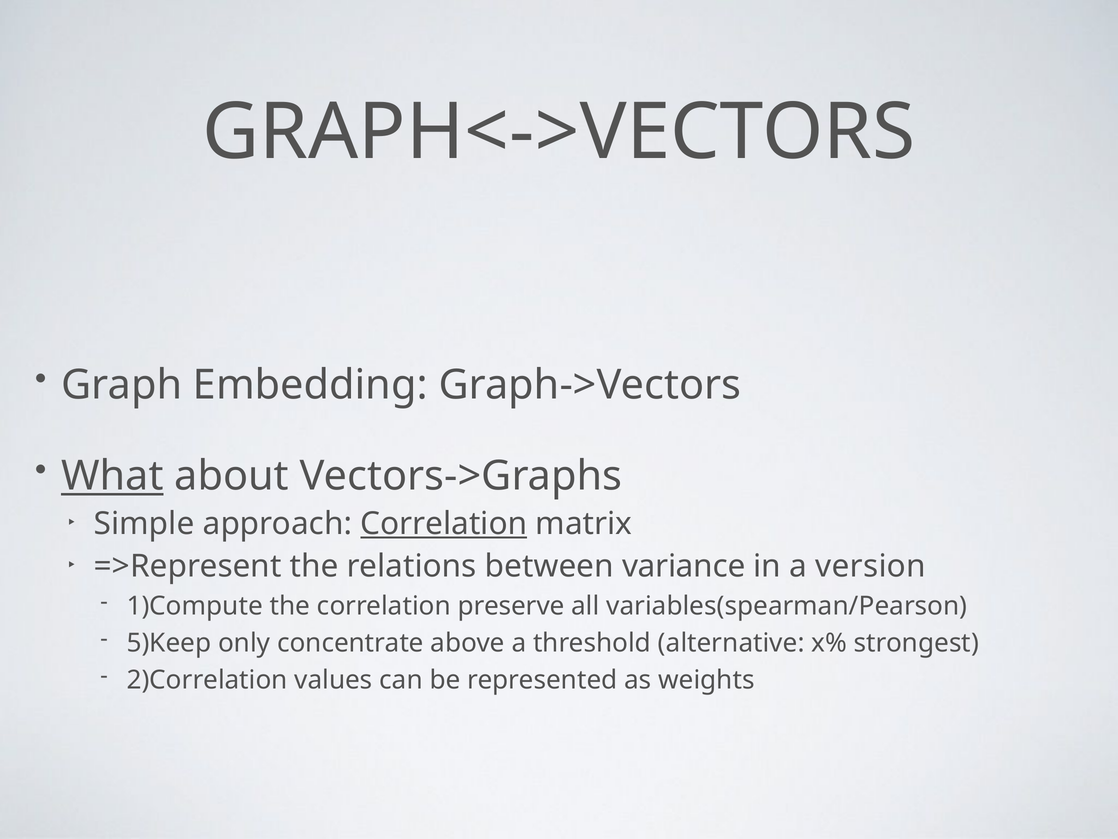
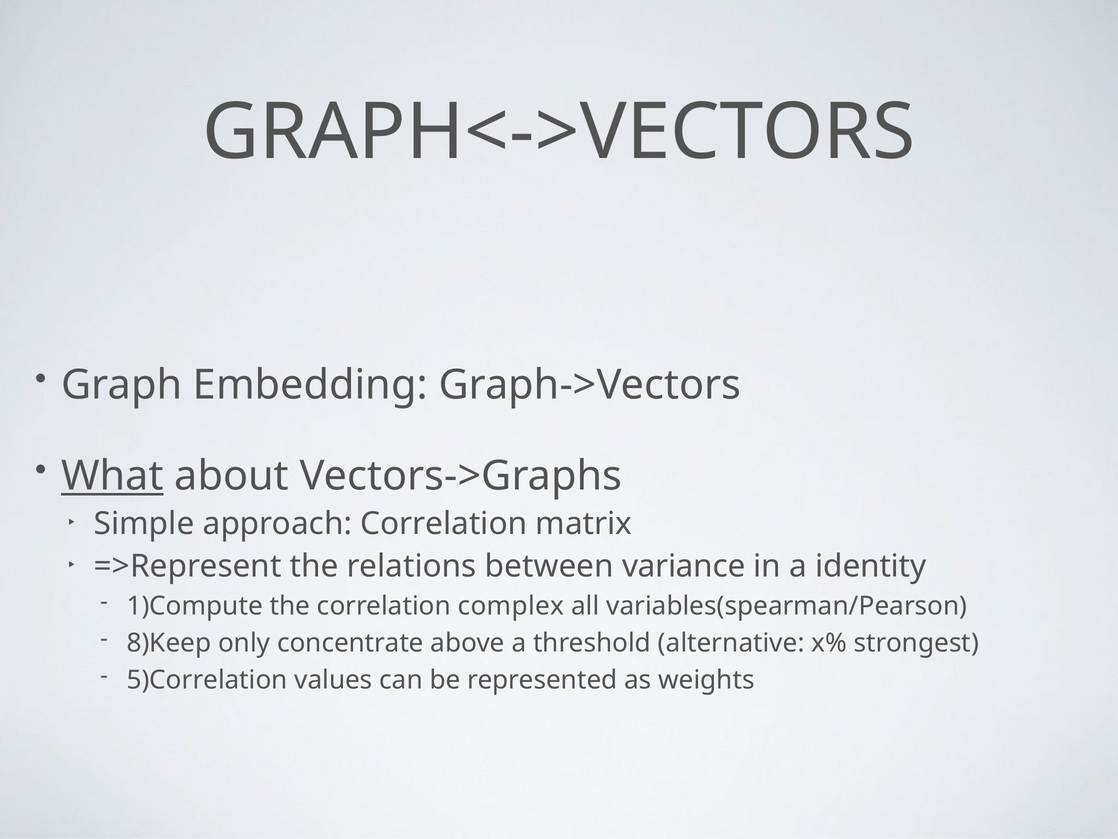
Correlation at (444, 524) underline: present -> none
version: version -> identity
preserve: preserve -> complex
5)Keep: 5)Keep -> 8)Keep
2)Correlation: 2)Correlation -> 5)Correlation
